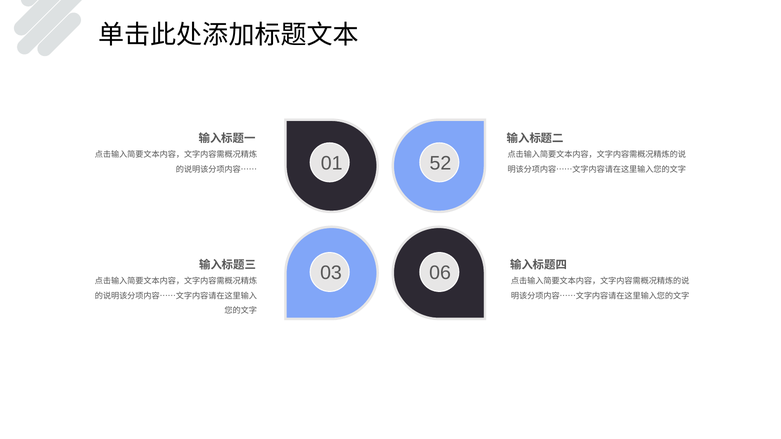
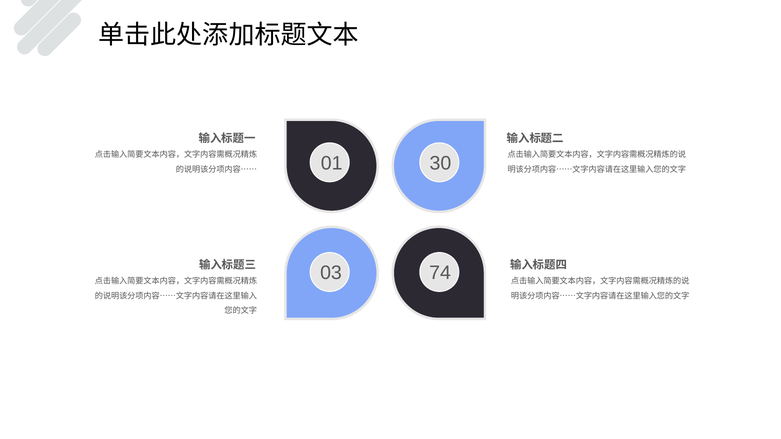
52: 52 -> 30
06: 06 -> 74
